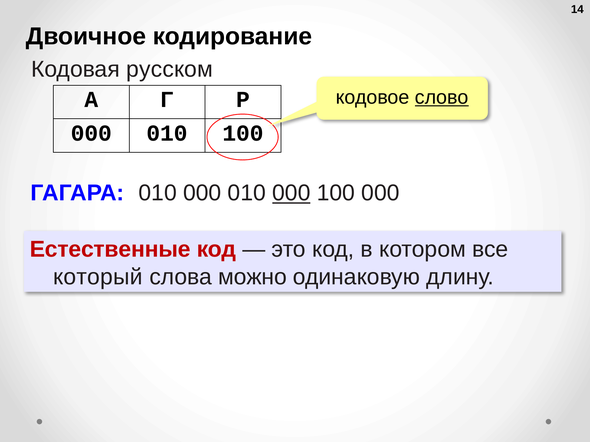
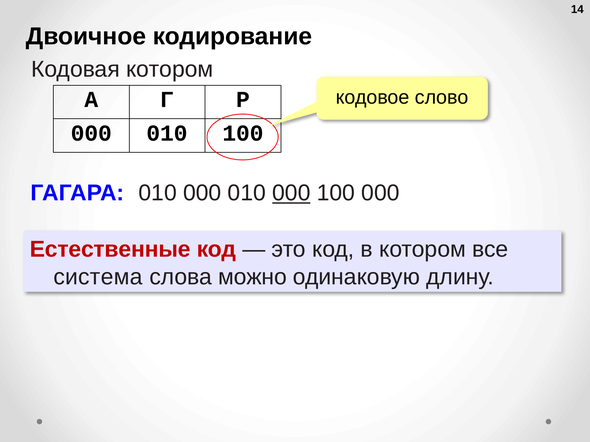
Кодовая русском: русском -> котором
слово underline: present -> none
который: который -> система
